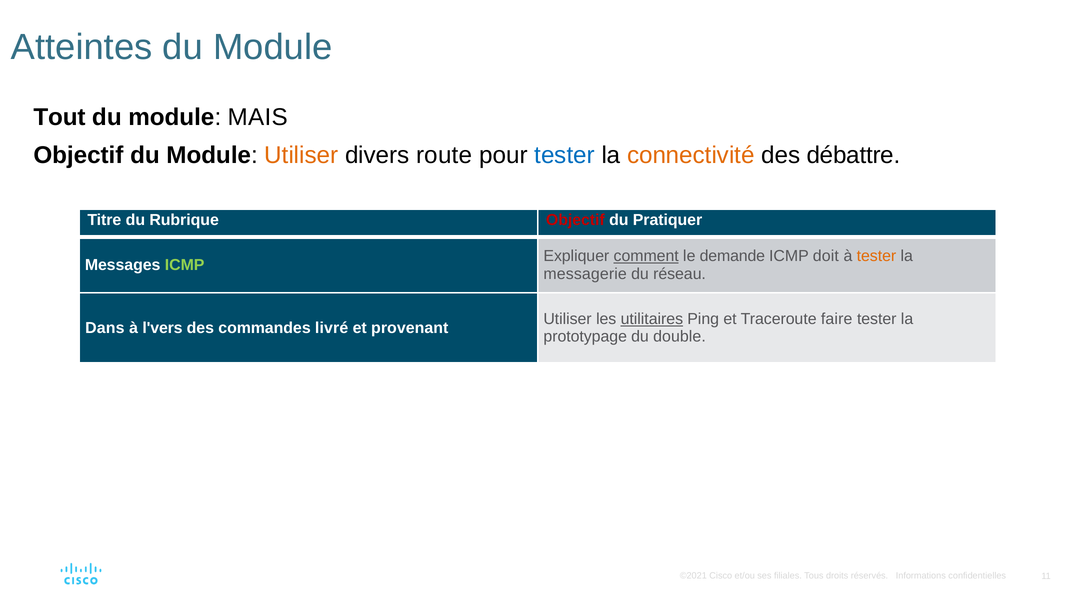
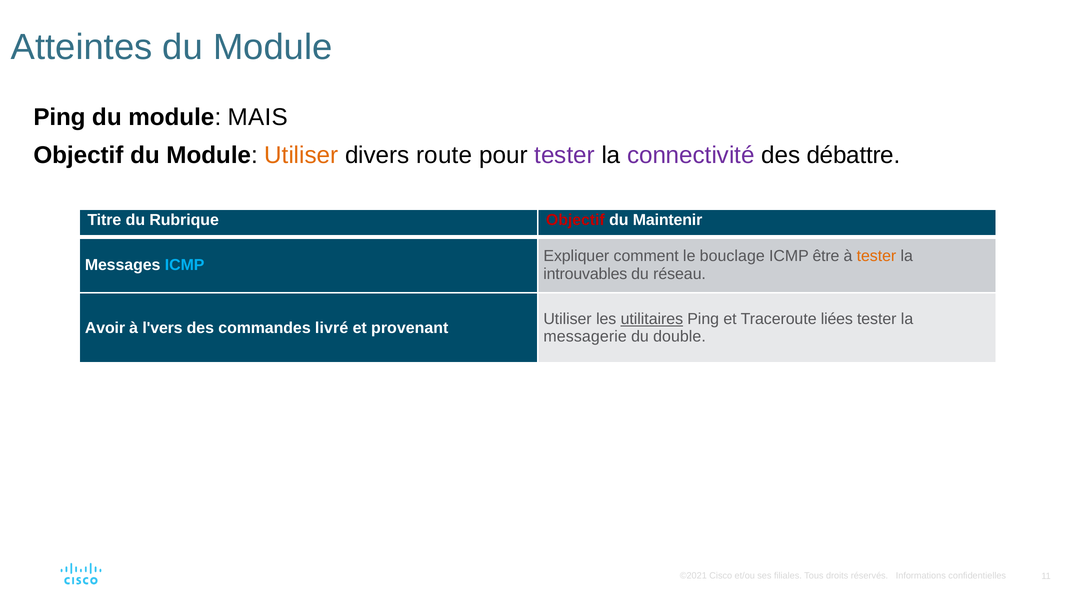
Tout at (59, 117): Tout -> Ping
tester at (565, 155) colour: blue -> purple
connectivité colour: orange -> purple
Pratiquer: Pratiquer -> Maintenir
comment underline: present -> none
demande: demande -> bouclage
doit: doit -> être
ICMP at (185, 265) colour: light green -> light blue
messagerie: messagerie -> introuvables
faire: faire -> liées
Dans: Dans -> Avoir
prototypage: prototypage -> messagerie
